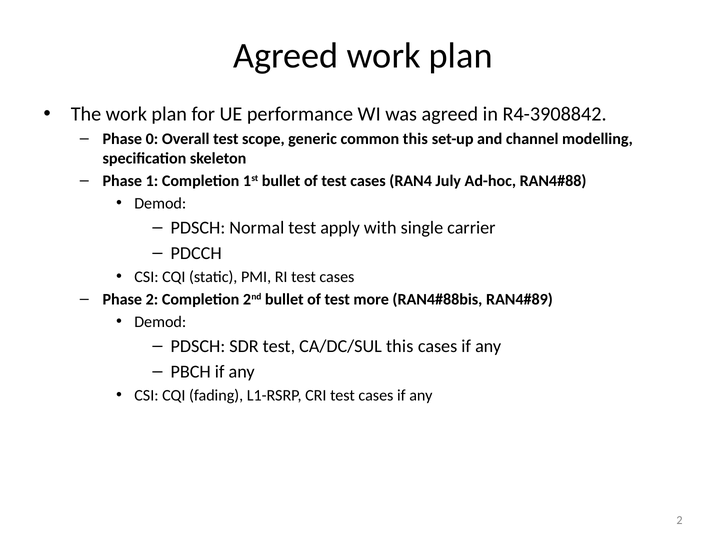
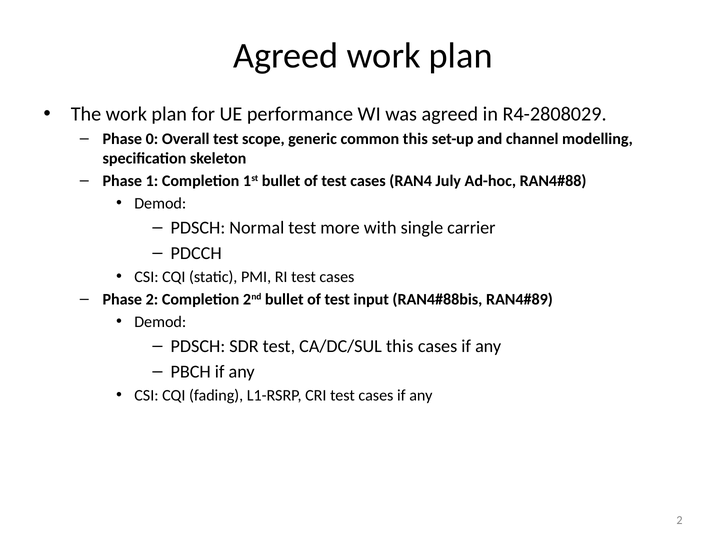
R4-3908842: R4-3908842 -> R4-2808029
apply: apply -> more
more: more -> input
